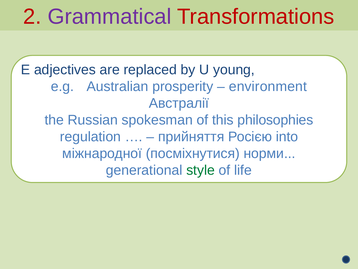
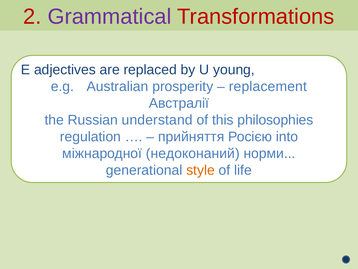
environment: environment -> replacement
spokesman: spokesman -> understand
посміхнутися: посміхнутися -> недоконаний
style colour: green -> orange
